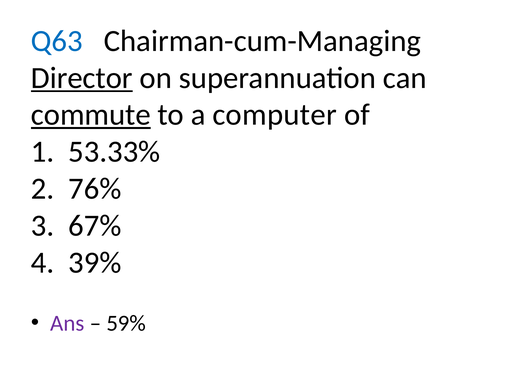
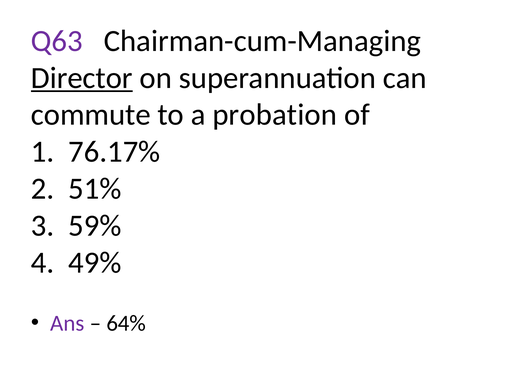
Q63 colour: blue -> purple
commute underline: present -> none
computer: computer -> probation
53.33%: 53.33% -> 76.17%
76%: 76% -> 51%
67%: 67% -> 59%
39%: 39% -> 49%
59%: 59% -> 64%
